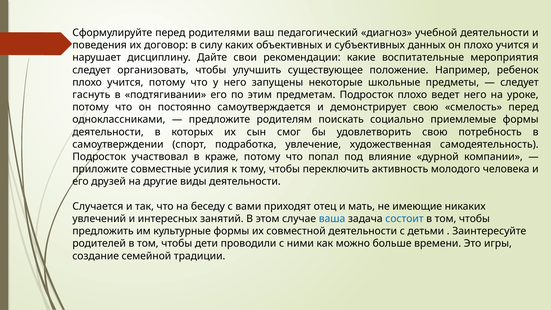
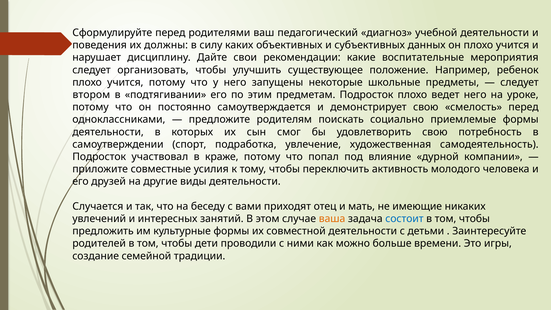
договор: договор -> должны
гаснуть: гаснуть -> втором
ваша colour: blue -> orange
